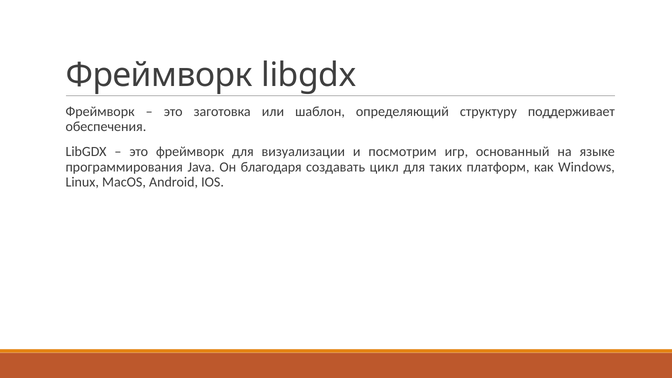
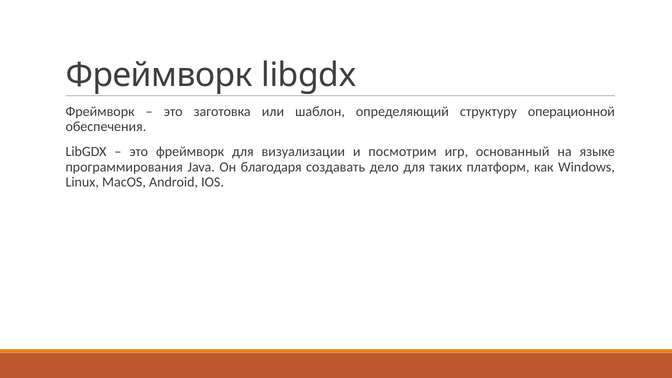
поддерживает: поддерживает -> операционной
цикл: цикл -> дело
